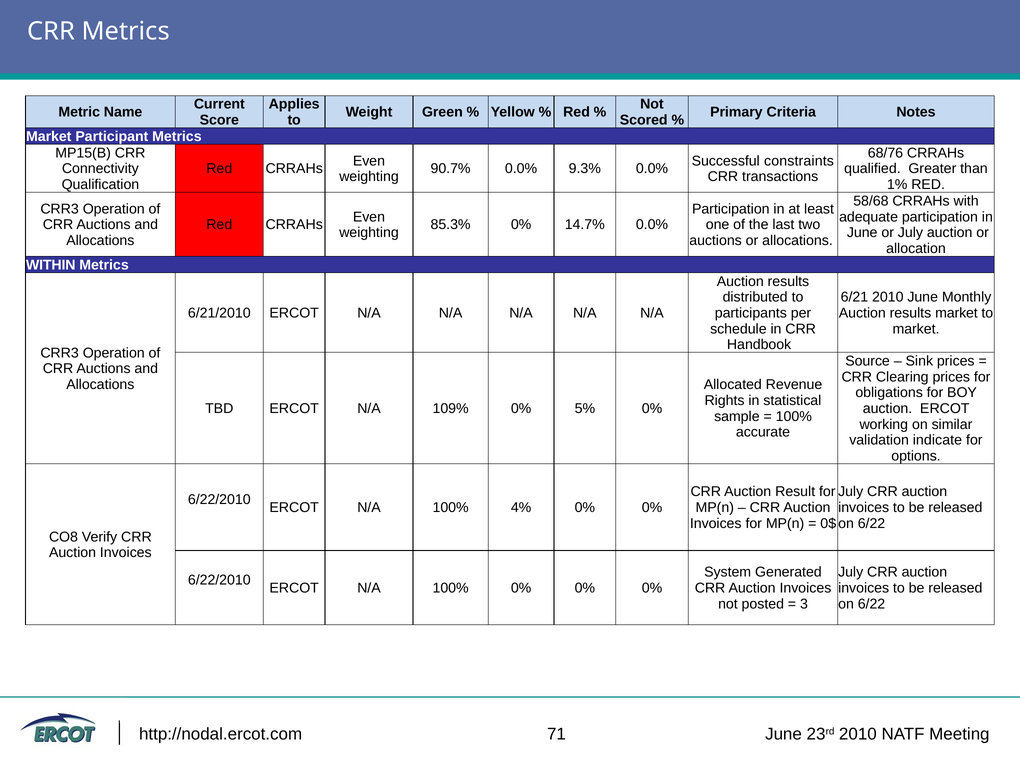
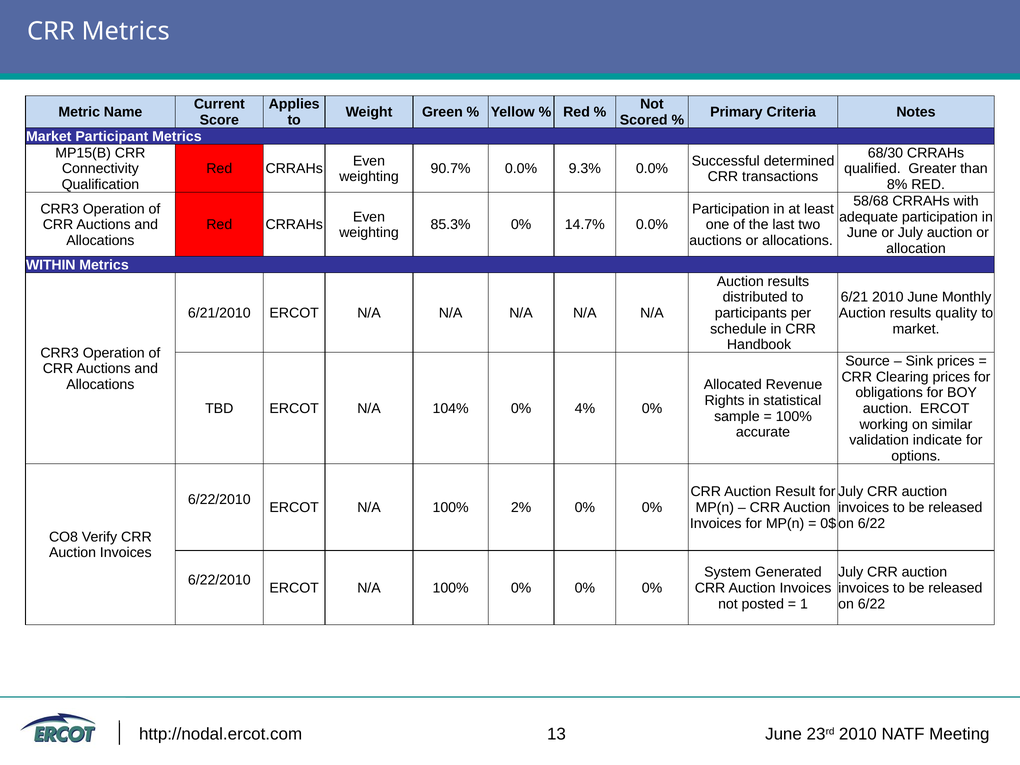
68/76: 68/76 -> 68/30
constraints: constraints -> determined
1%: 1% -> 8%
results market: market -> quality
109%: 109% -> 104%
5%: 5% -> 4%
4%: 4% -> 2%
3: 3 -> 1
71: 71 -> 13
